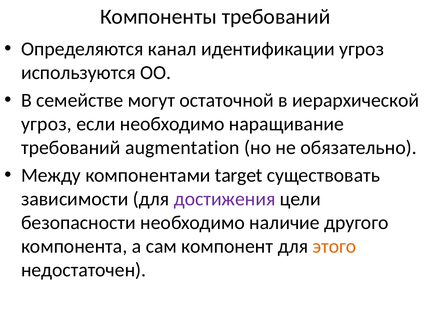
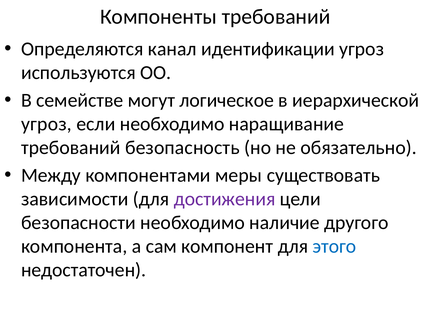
остаточной: остаточной -> логическое
augmentation: augmentation -> безопасность
target: target -> меры
этого colour: orange -> blue
